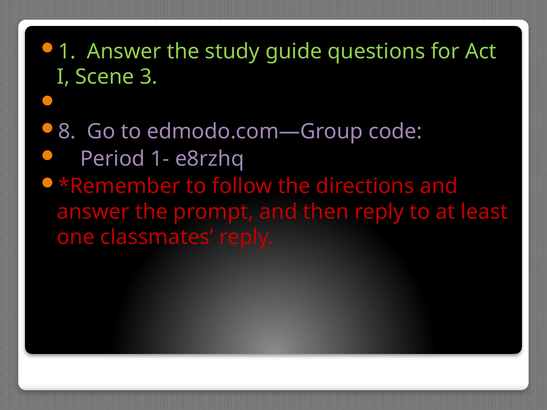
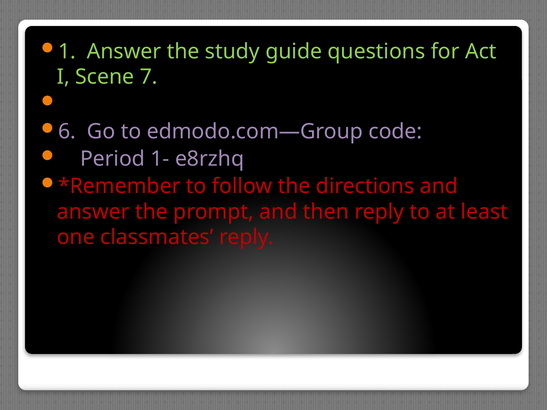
3: 3 -> 7
8: 8 -> 6
